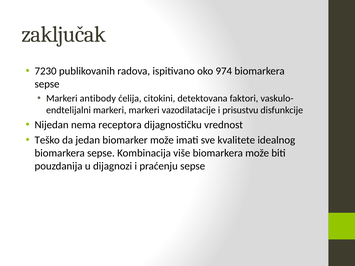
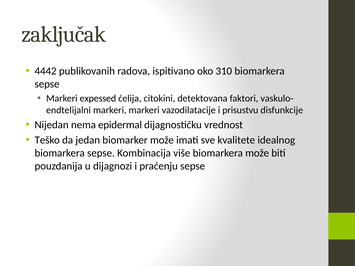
7230: 7230 -> 4442
974: 974 -> 310
antibody: antibody -> expessed
receptora: receptora -> epidermal
